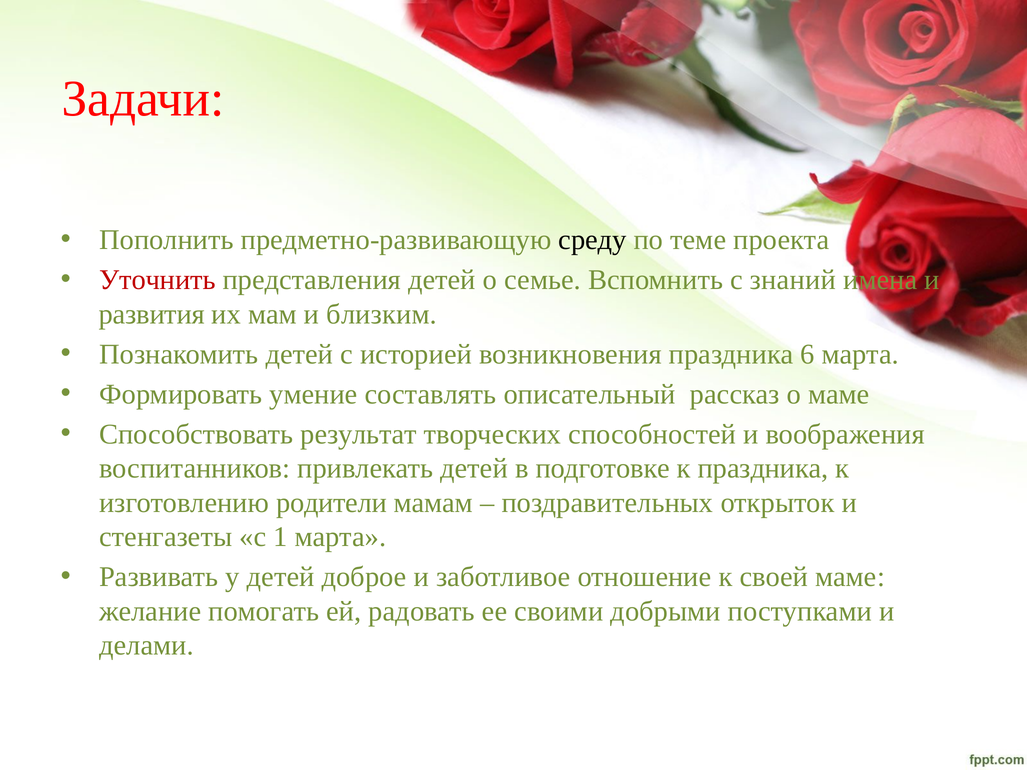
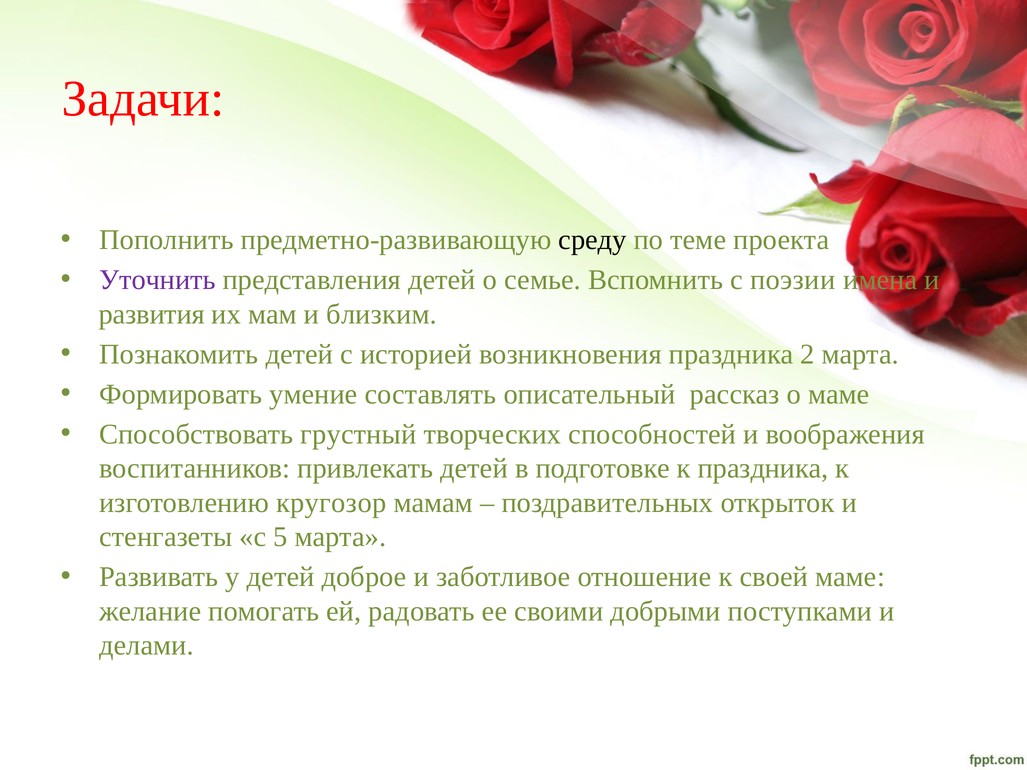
Уточнить colour: red -> purple
знаний: знаний -> поэзии
6: 6 -> 2
результат: результат -> грустный
родители: родители -> кругозор
1: 1 -> 5
